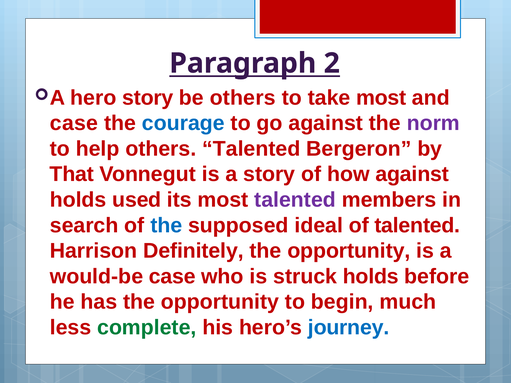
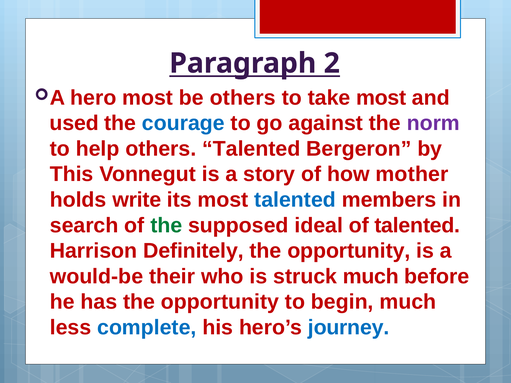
hero story: story -> most
case at (74, 123): case -> used
That: That -> This
how against: against -> mother
used: used -> write
talented at (295, 200) colour: purple -> blue
the at (166, 225) colour: blue -> green
would-be case: case -> their
struck holds: holds -> much
complete colour: green -> blue
